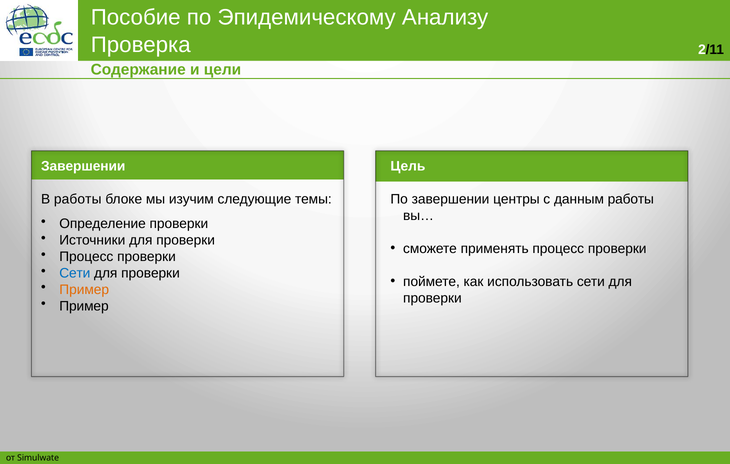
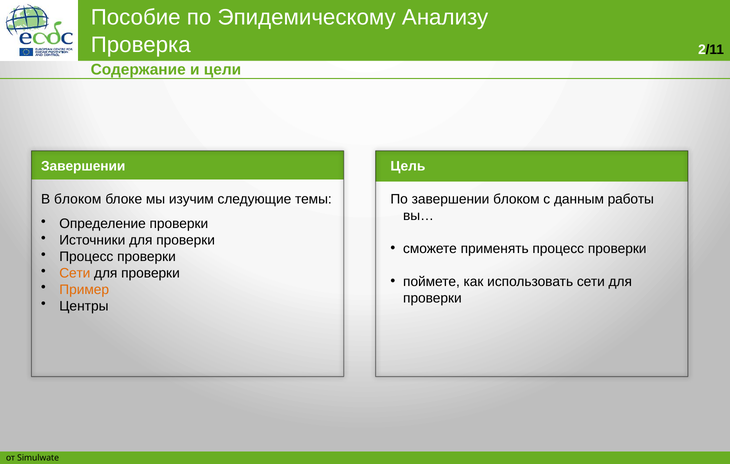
В работы: работы -> блоком
завершении центры: центры -> блоком
Сети at (75, 273) colour: blue -> orange
Пример at (84, 306): Пример -> Центры
